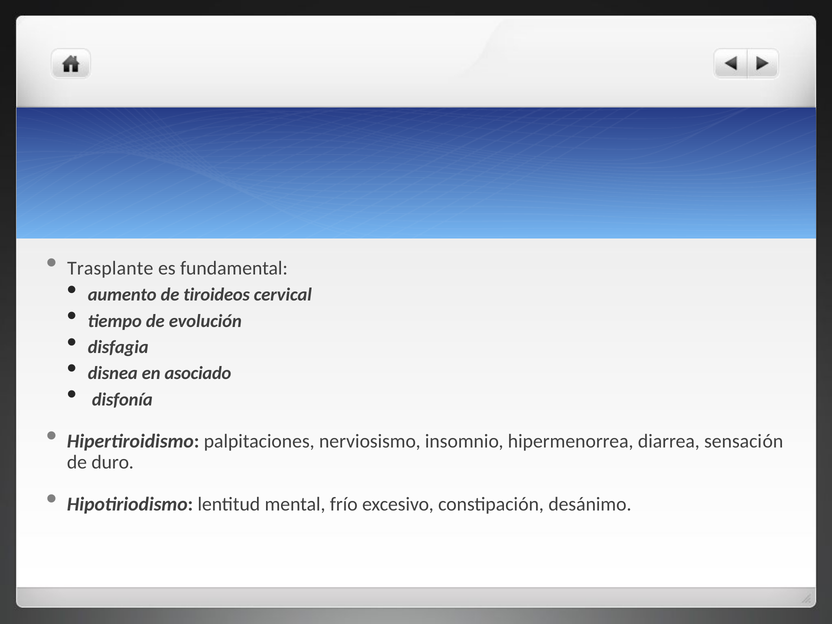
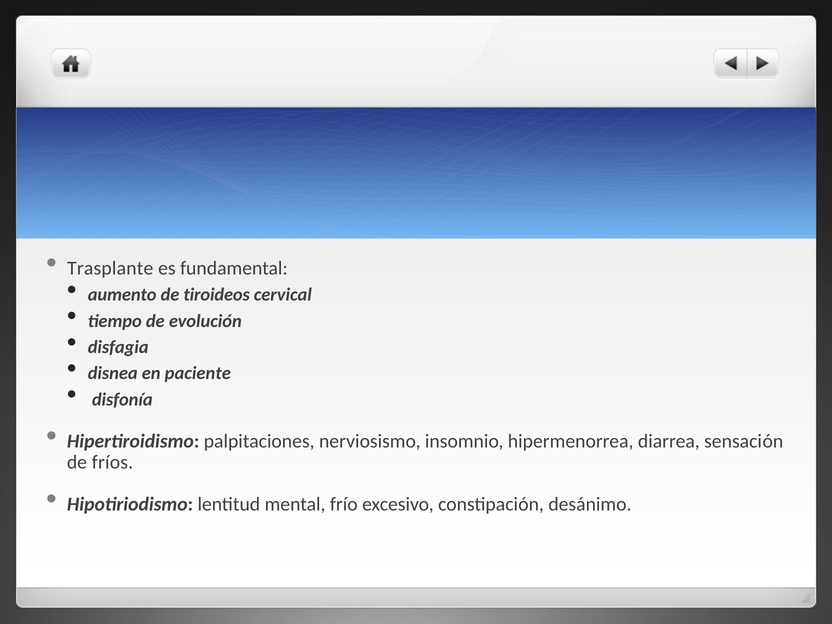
asociado: asociado -> paciente
duro: duro -> fríos
